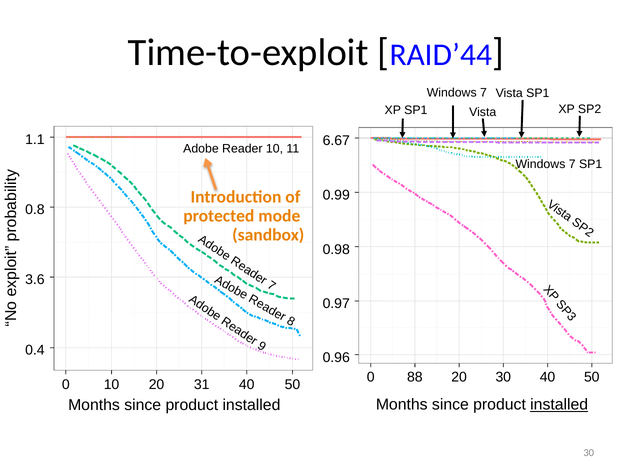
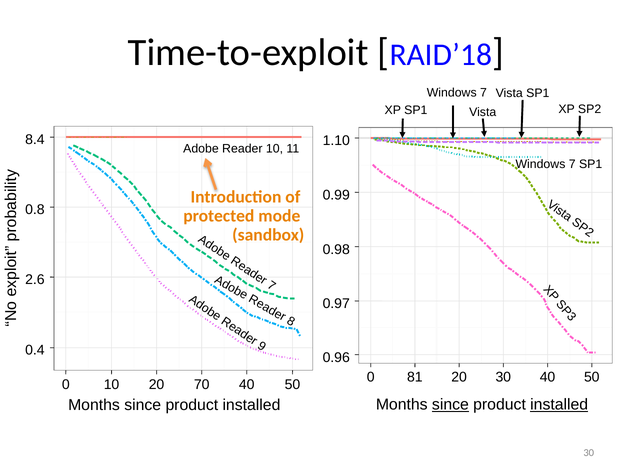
RAID’44: RAID’44 -> RAID’18
1.1: 1.1 -> 8.4
6.67: 6.67 -> 1.10
3.6: 3.6 -> 2.6
88: 88 -> 81
31: 31 -> 70
since at (450, 405) underline: none -> present
